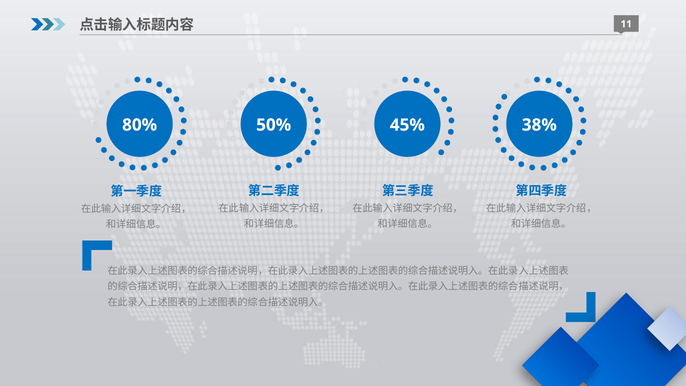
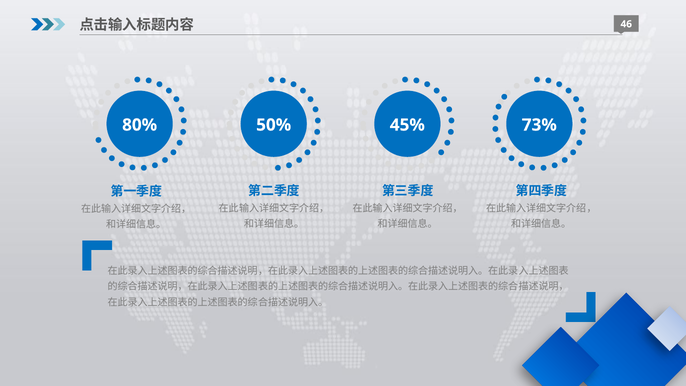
11: 11 -> 46
38%: 38% -> 73%
